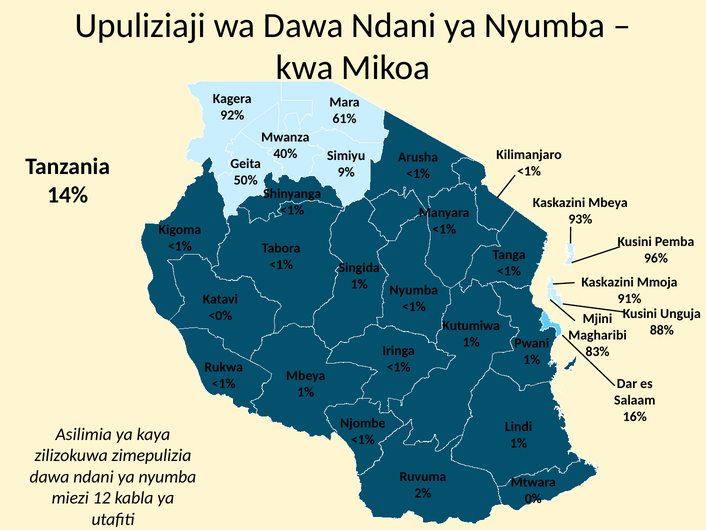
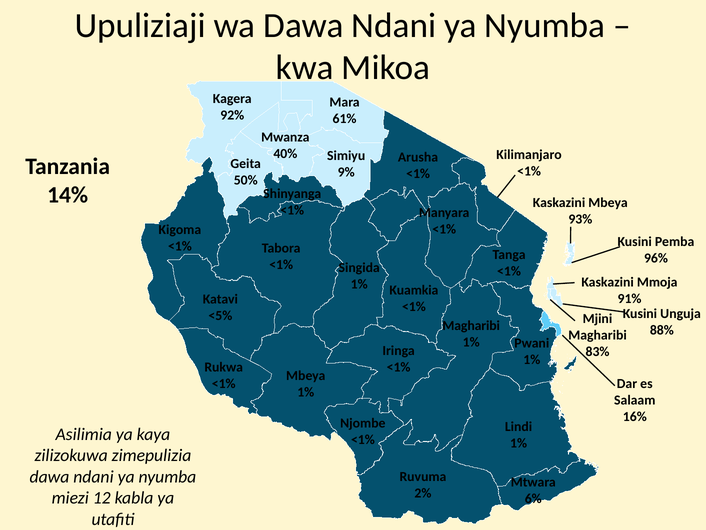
1% Nyumba: Nyumba -> Kuamkia
<0%: <0% -> <5%
Kutumiwa at (471, 325): Kutumiwa -> Magharibi
0%: 0% -> 6%
